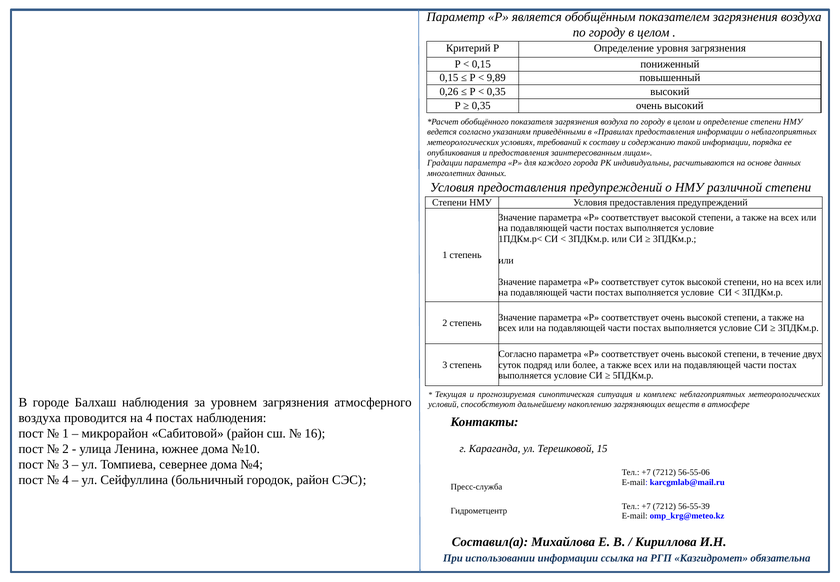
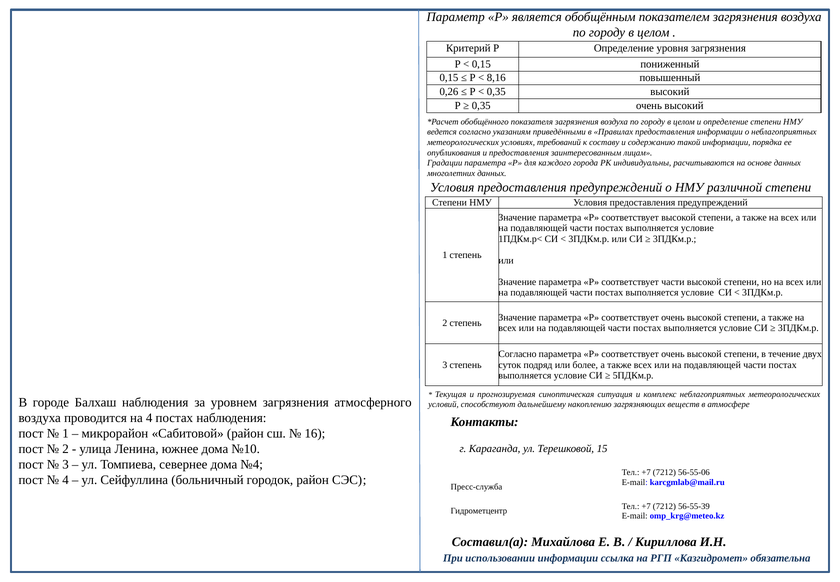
9,89: 9,89 -> 8,16
соответствует суток: суток -> части
